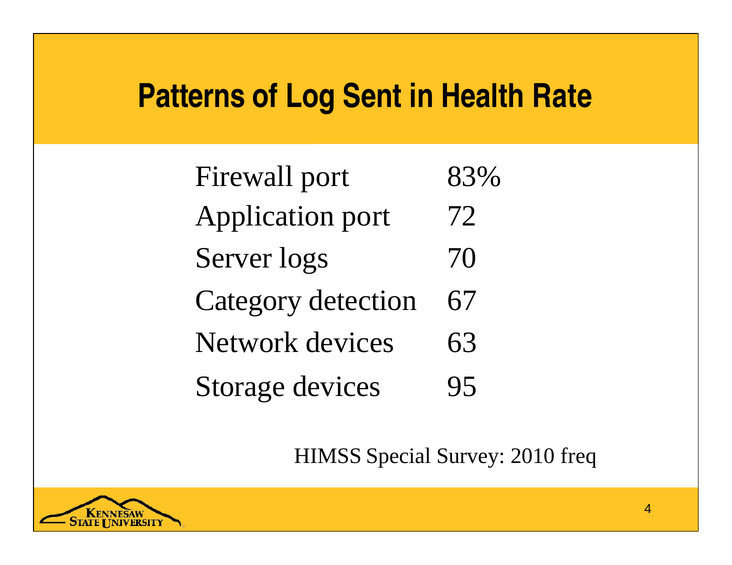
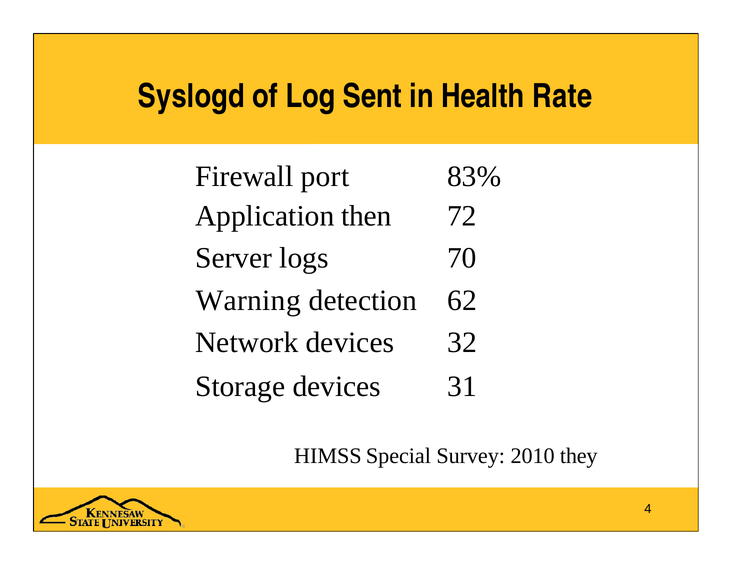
Patterns: Patterns -> Syslogd
Application port: port -> then
Category: Category -> Warning
67: 67 -> 62
63: 63 -> 32
95: 95 -> 31
freq: freq -> they
